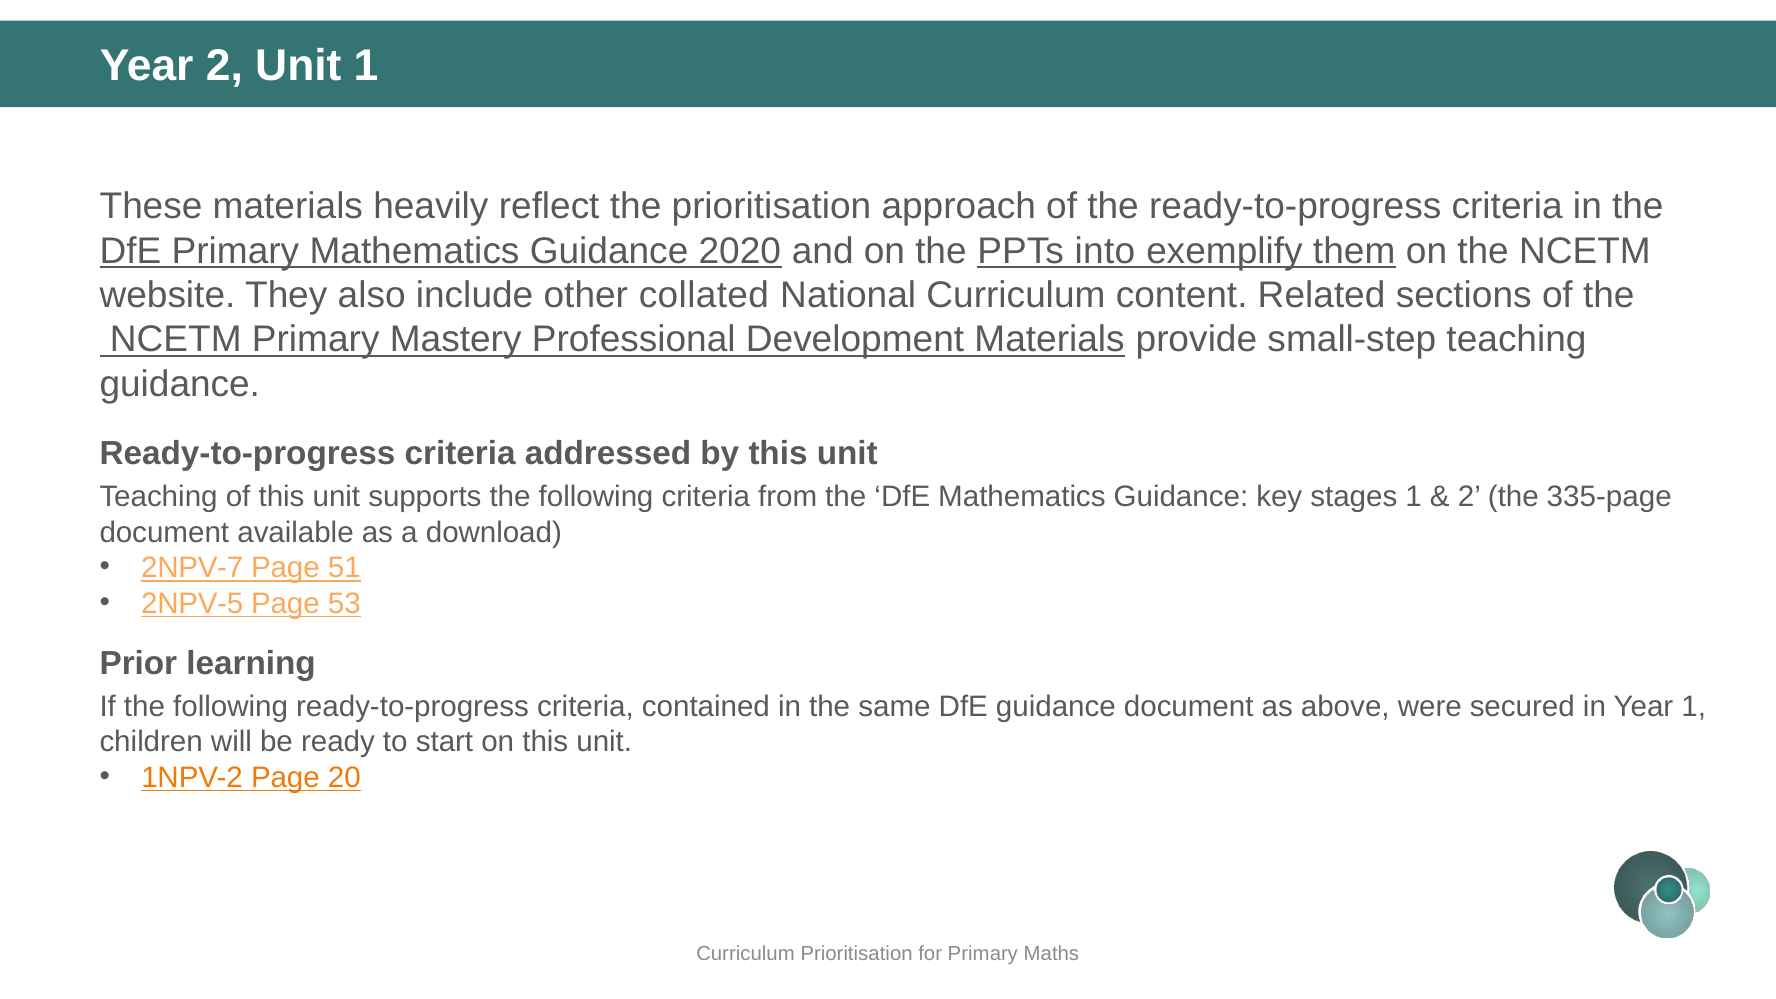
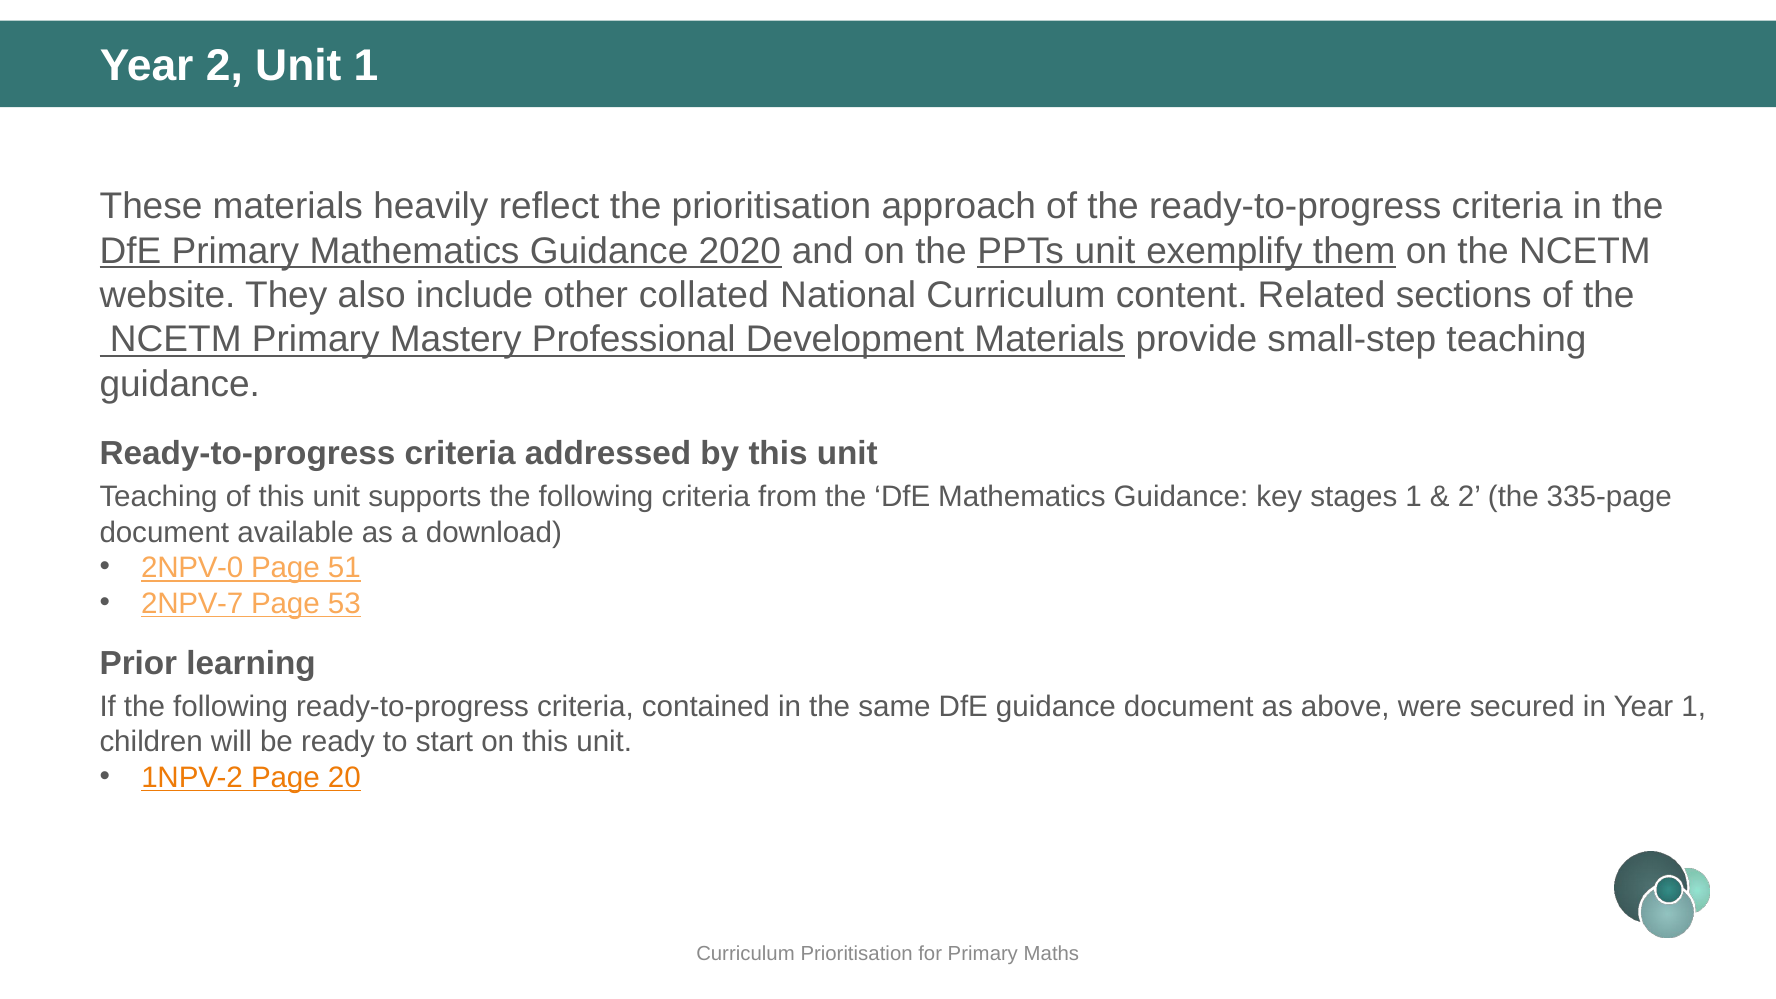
PPTs into: into -> unit
2NPV-7: 2NPV-7 -> 2NPV-0
2NPV-5: 2NPV-5 -> 2NPV-7
